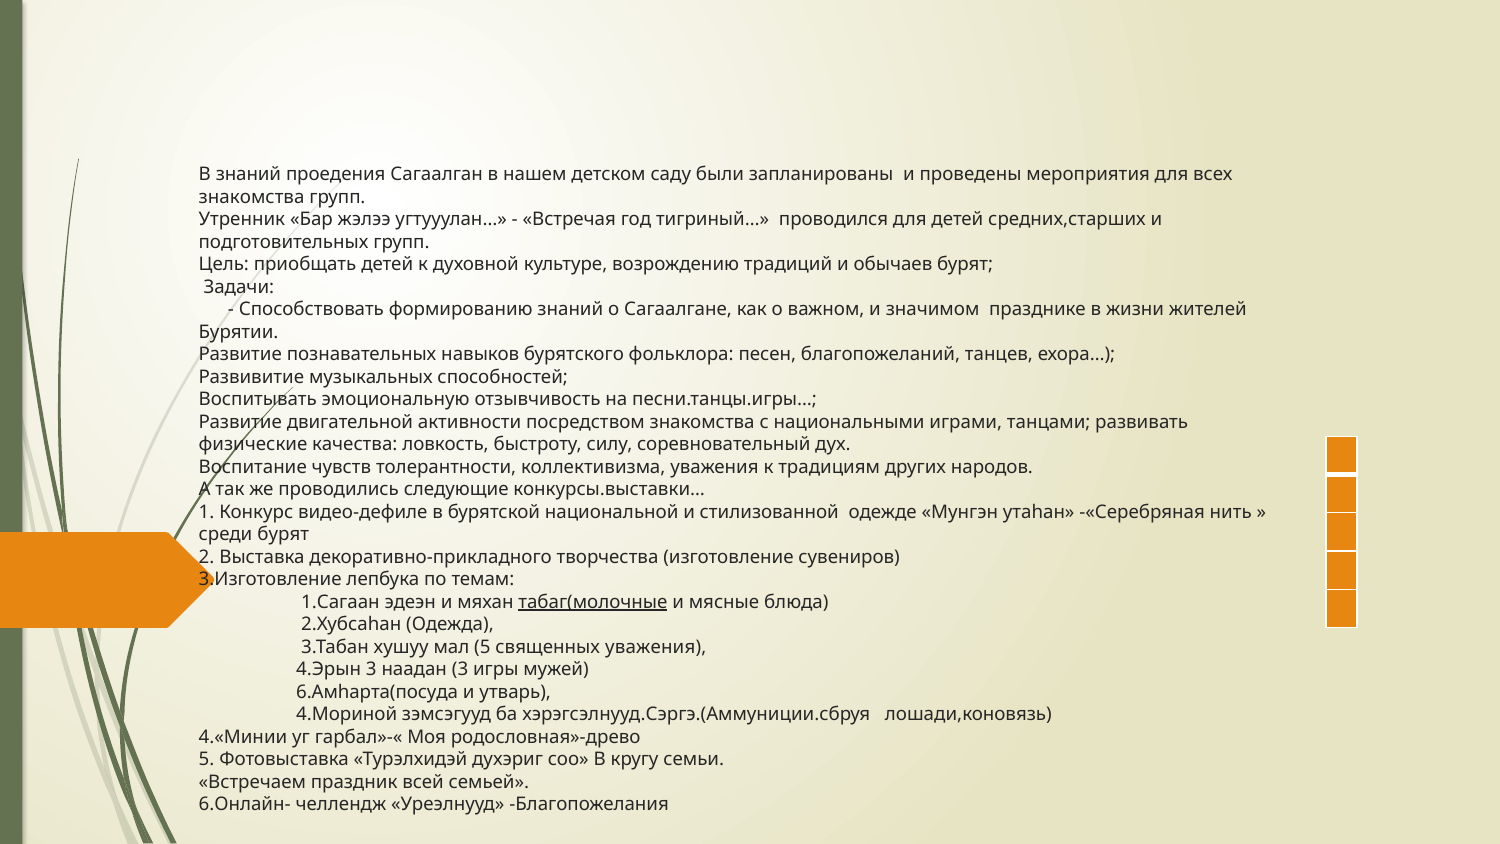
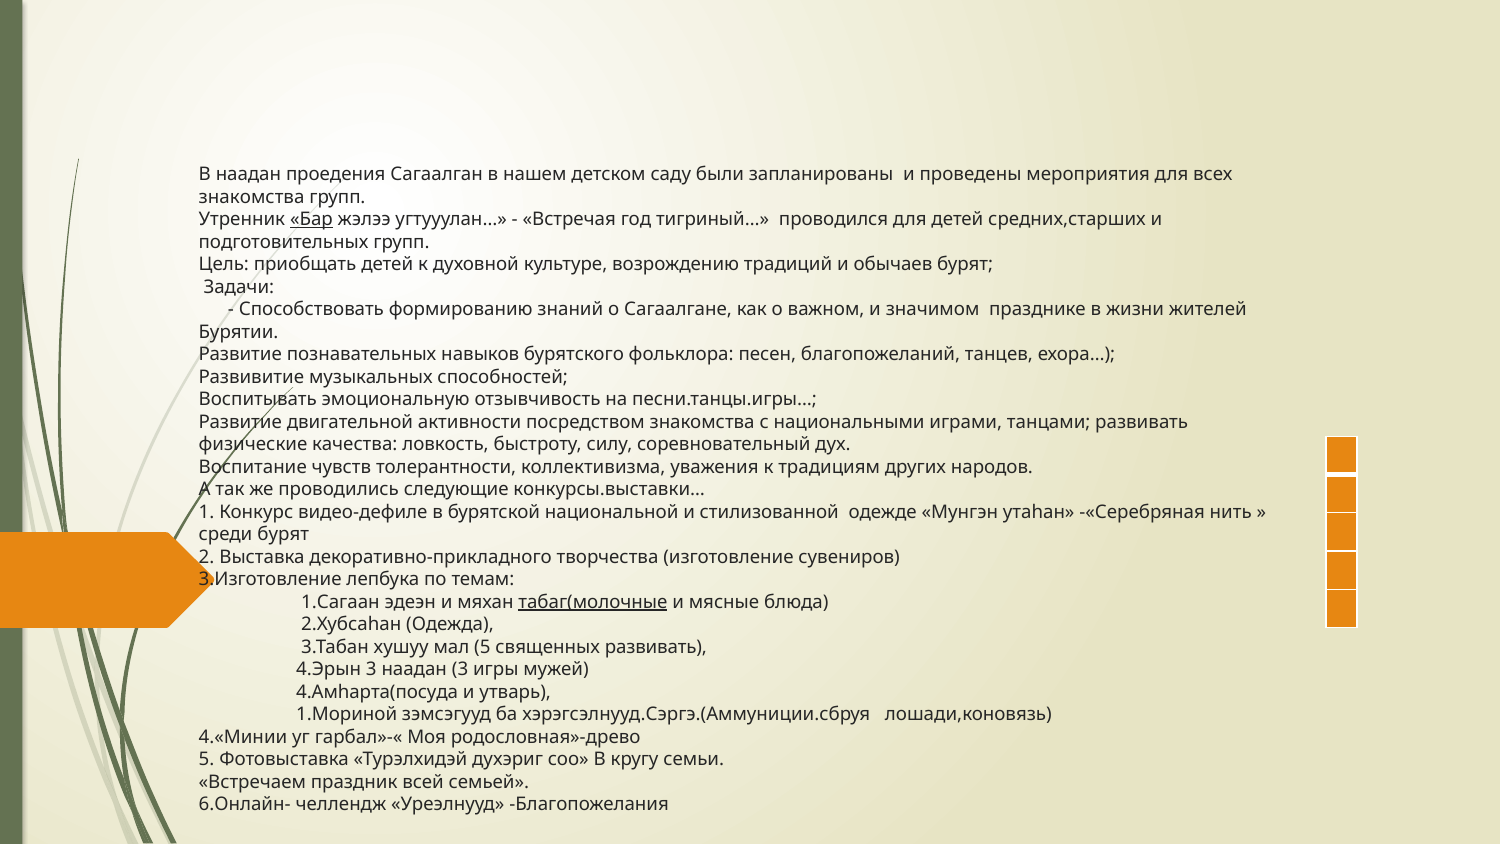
В знаний: знаний -> наадан
Бар underline: none -> present
священных уважения: уважения -> развивать
6.Амhарта(посуда: 6.Амhарта(посуда -> 4.Амhарта(посуда
4.Мориной: 4.Мориной -> 1.Мориной
